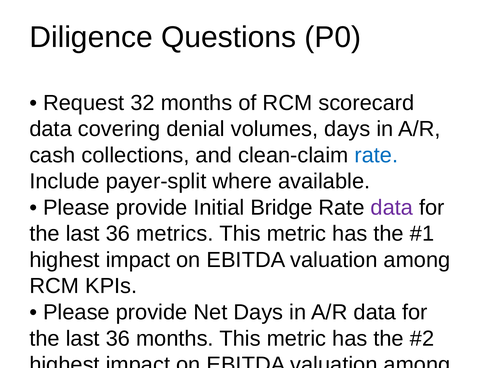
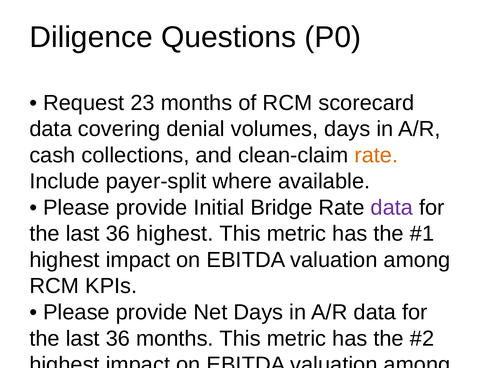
32: 32 -> 23
rate at (376, 155) colour: blue -> orange
36 metrics: metrics -> highest
